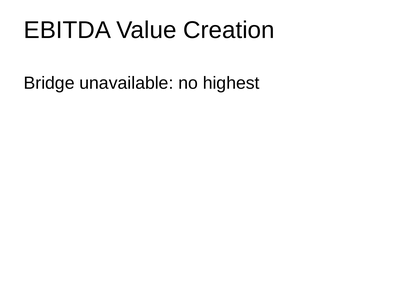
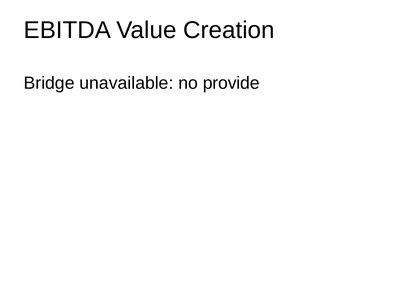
highest: highest -> provide
